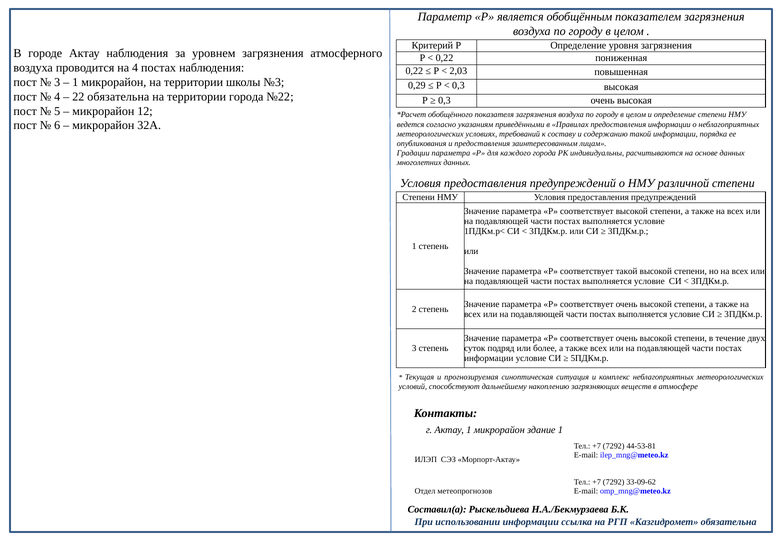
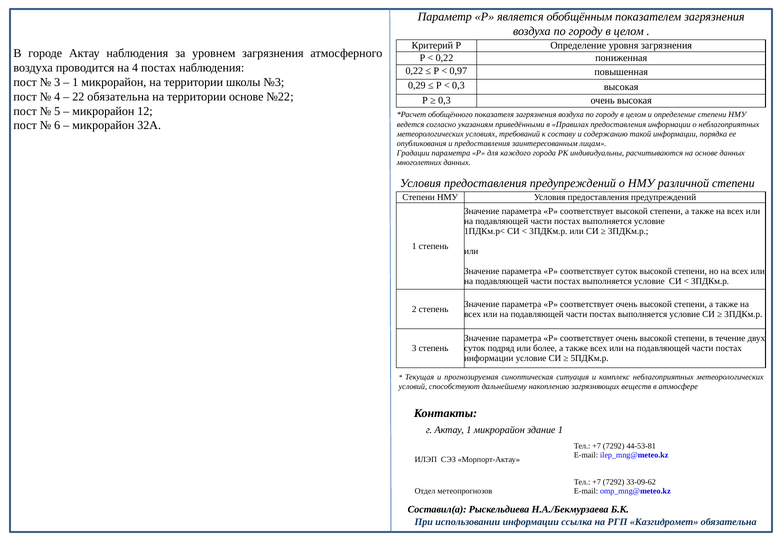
2,03: 2,03 -> 0,97
территории города: города -> основе
соответствует такой: такой -> суток
